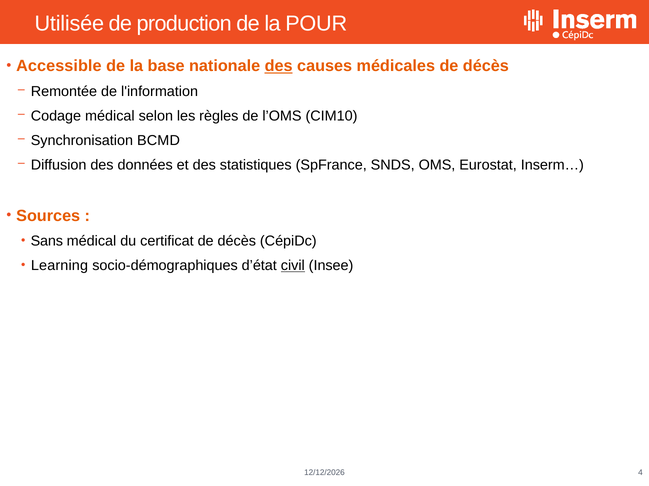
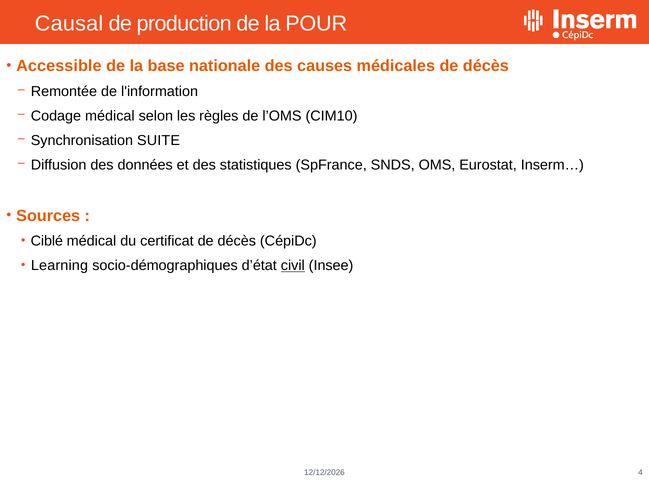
Utilisée: Utilisée -> Causal
des at (279, 66) underline: present -> none
BCMD: BCMD -> SUITE
Sans: Sans -> Ciblé
